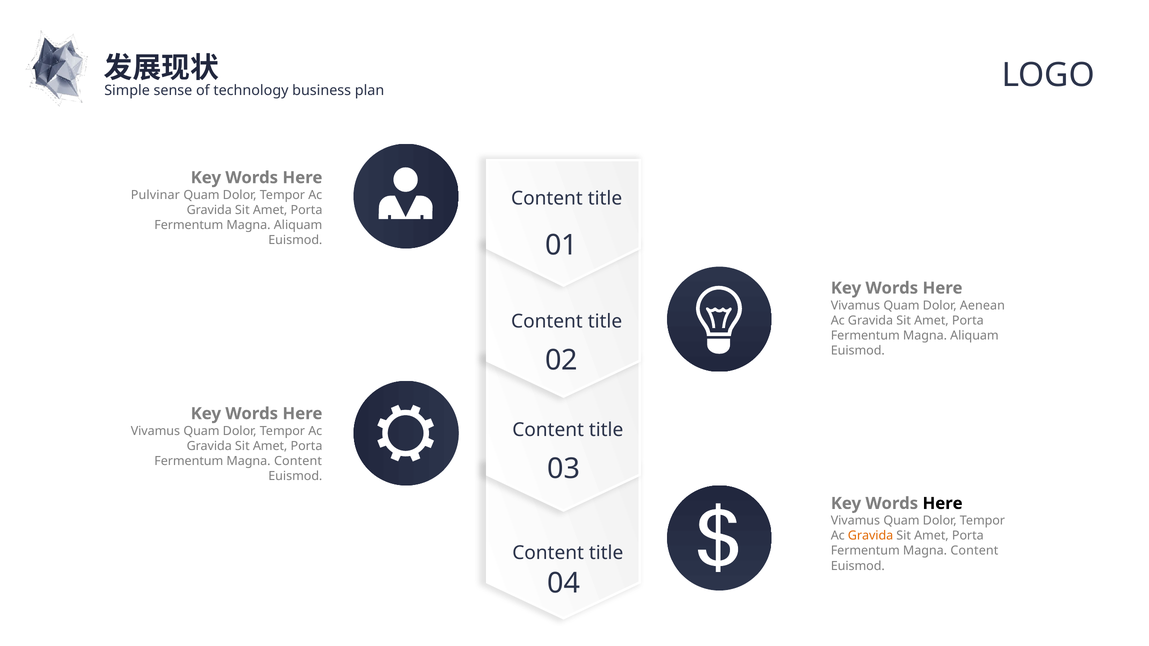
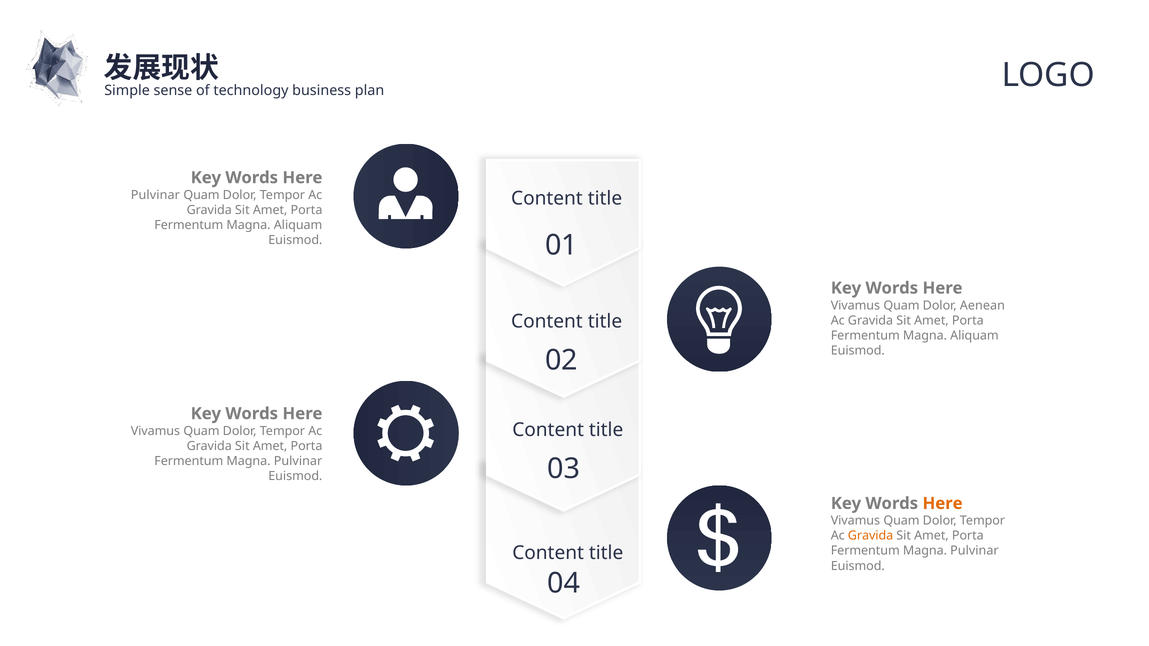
Content at (298, 461): Content -> Pulvinar
Here at (943, 504) colour: black -> orange
Content at (974, 551): Content -> Pulvinar
